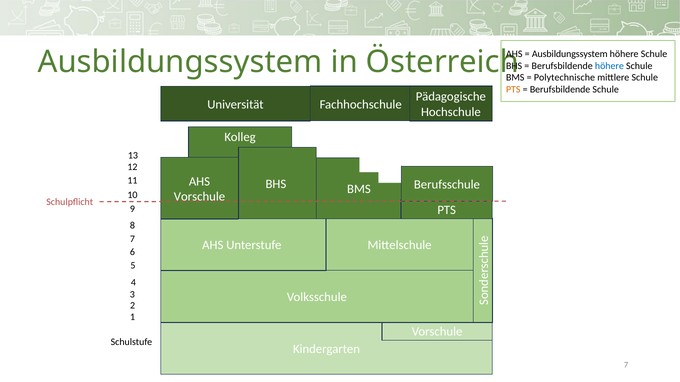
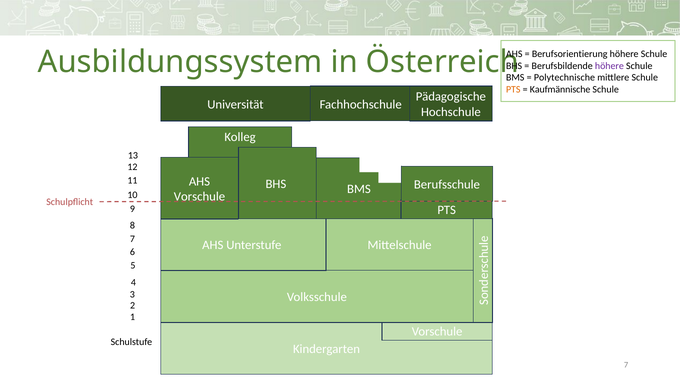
Ausbildungssystem at (570, 54): Ausbildungssystem -> Berufsorientierung
höhere at (609, 66) colour: blue -> purple
Berufsbildende at (560, 90): Berufsbildende -> Kaufmännische
